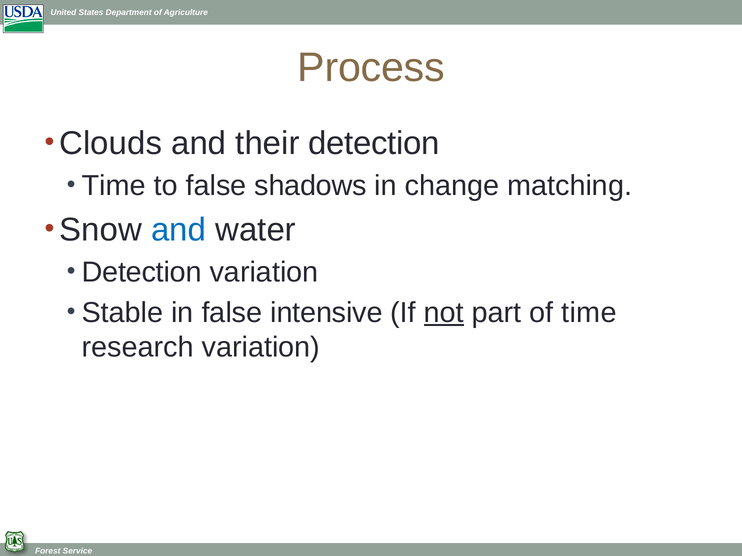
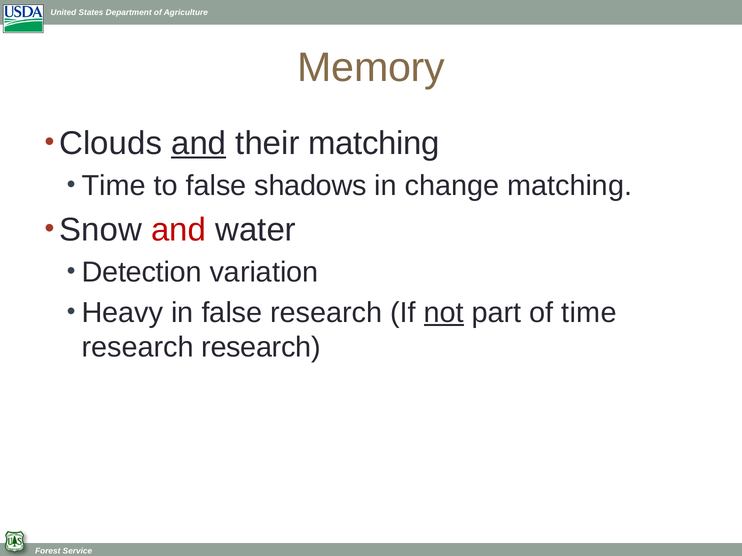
Process: Process -> Memory
and at (199, 143) underline: none -> present
their detection: detection -> matching
and at (179, 230) colour: blue -> red
Stable: Stable -> Heavy
false intensive: intensive -> research
research variation: variation -> research
